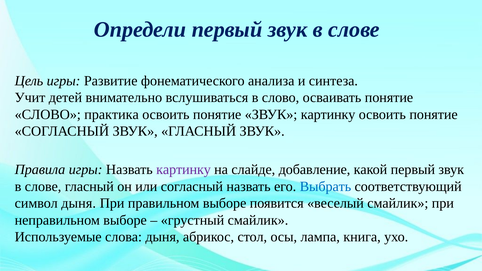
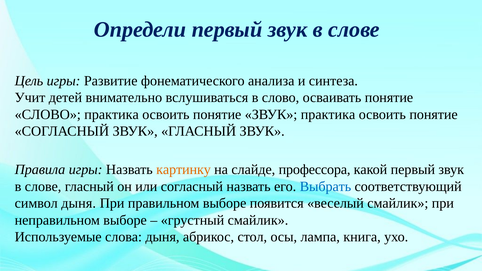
ЗВУК картинку: картинку -> практика
картинку at (184, 170) colour: purple -> orange
добавление: добавление -> профессора
